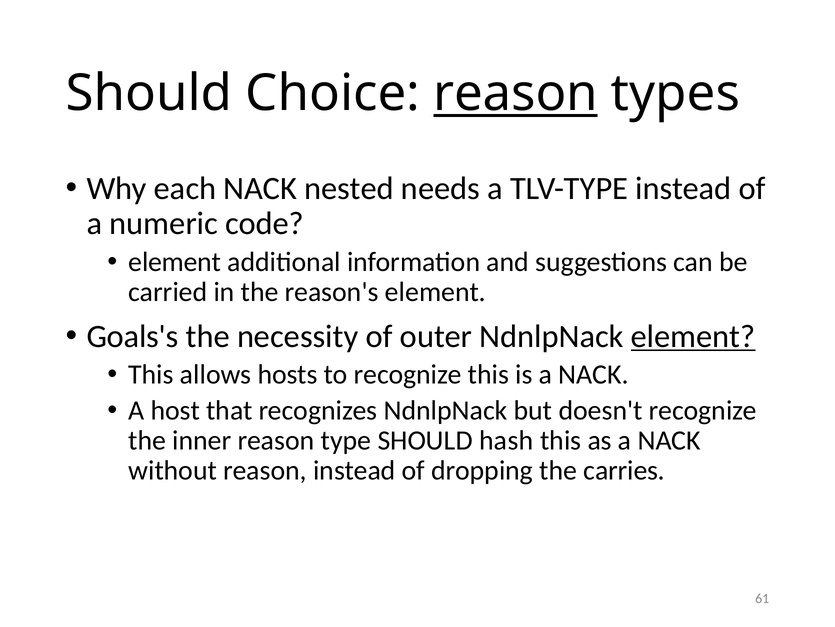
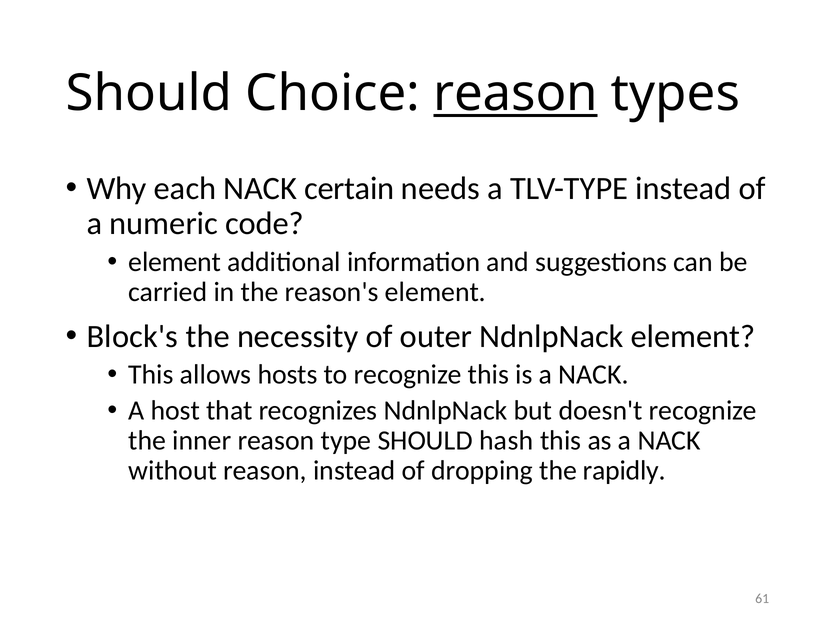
nested: nested -> certain
Goals's: Goals's -> Block's
element at (693, 336) underline: present -> none
carries: carries -> rapidly
